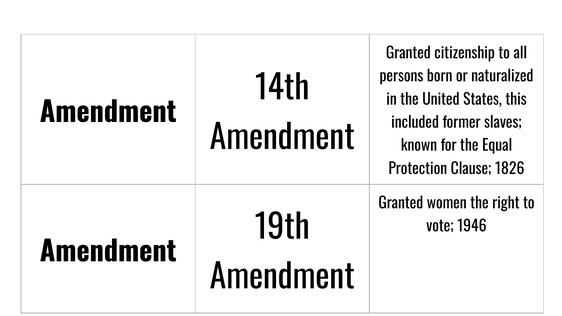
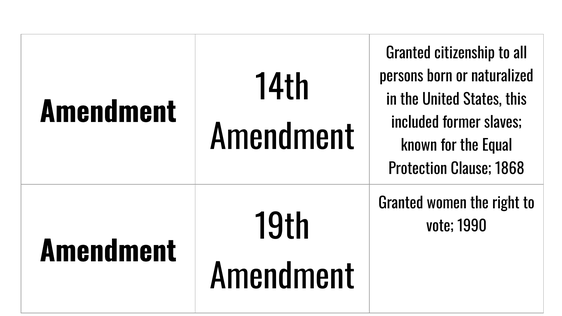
1826: 1826 -> 1868
1946: 1946 -> 1990
